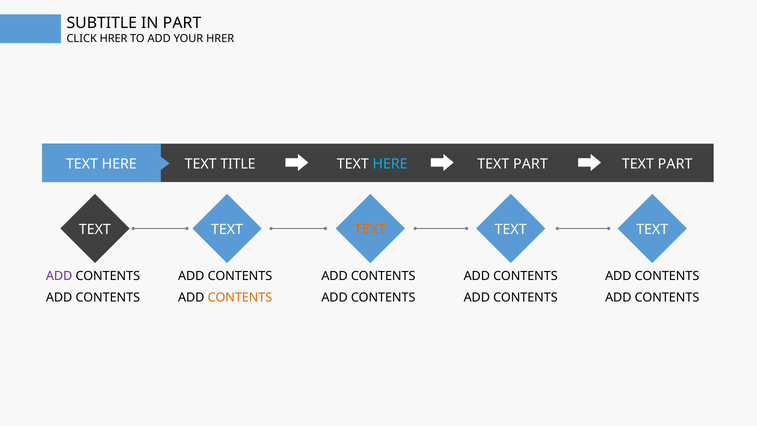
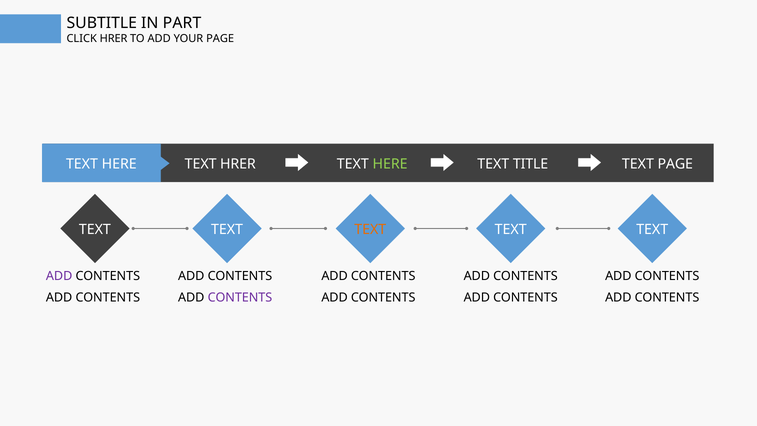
YOUR HRER: HRER -> PAGE
TEXT TITLE: TITLE -> HRER
HERE at (390, 164) colour: light blue -> light green
PART at (530, 164): PART -> TITLE
PART at (675, 164): PART -> PAGE
CONTENTS at (240, 298) colour: orange -> purple
